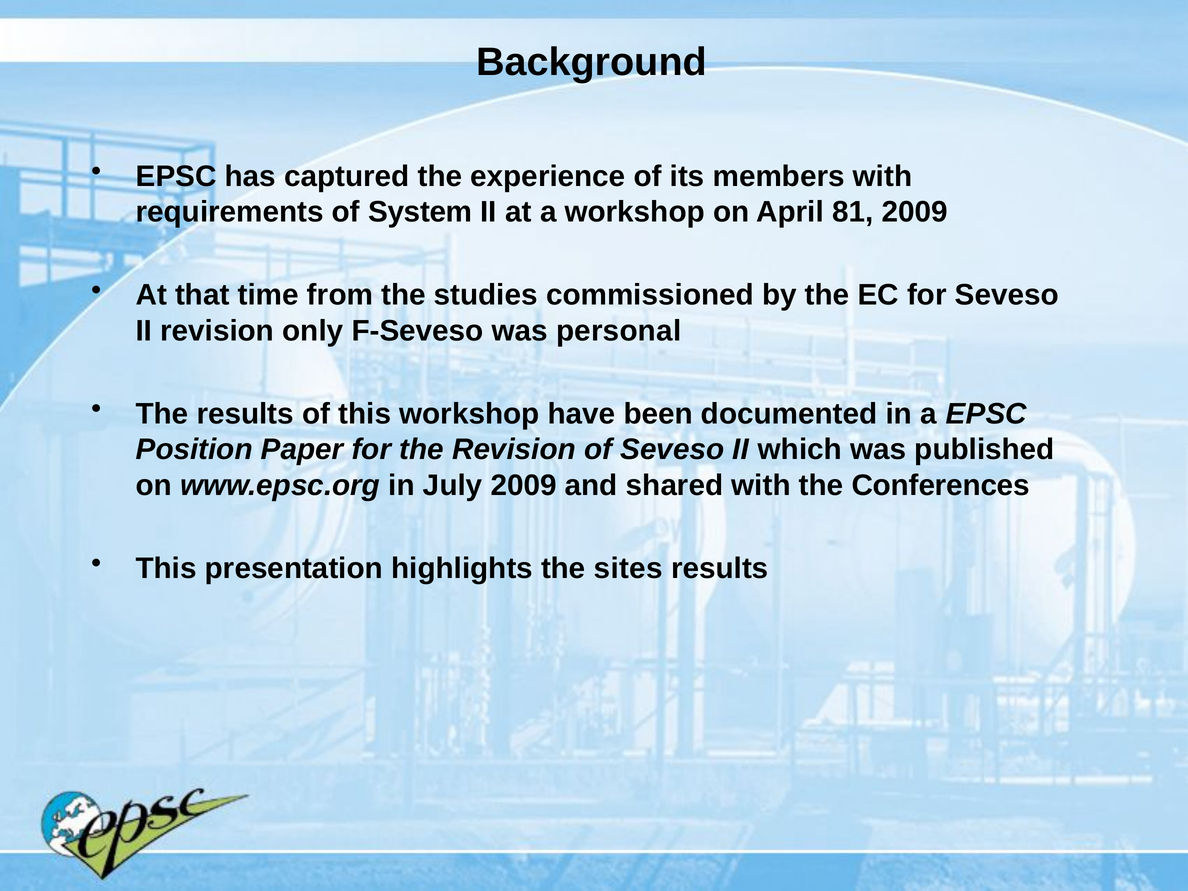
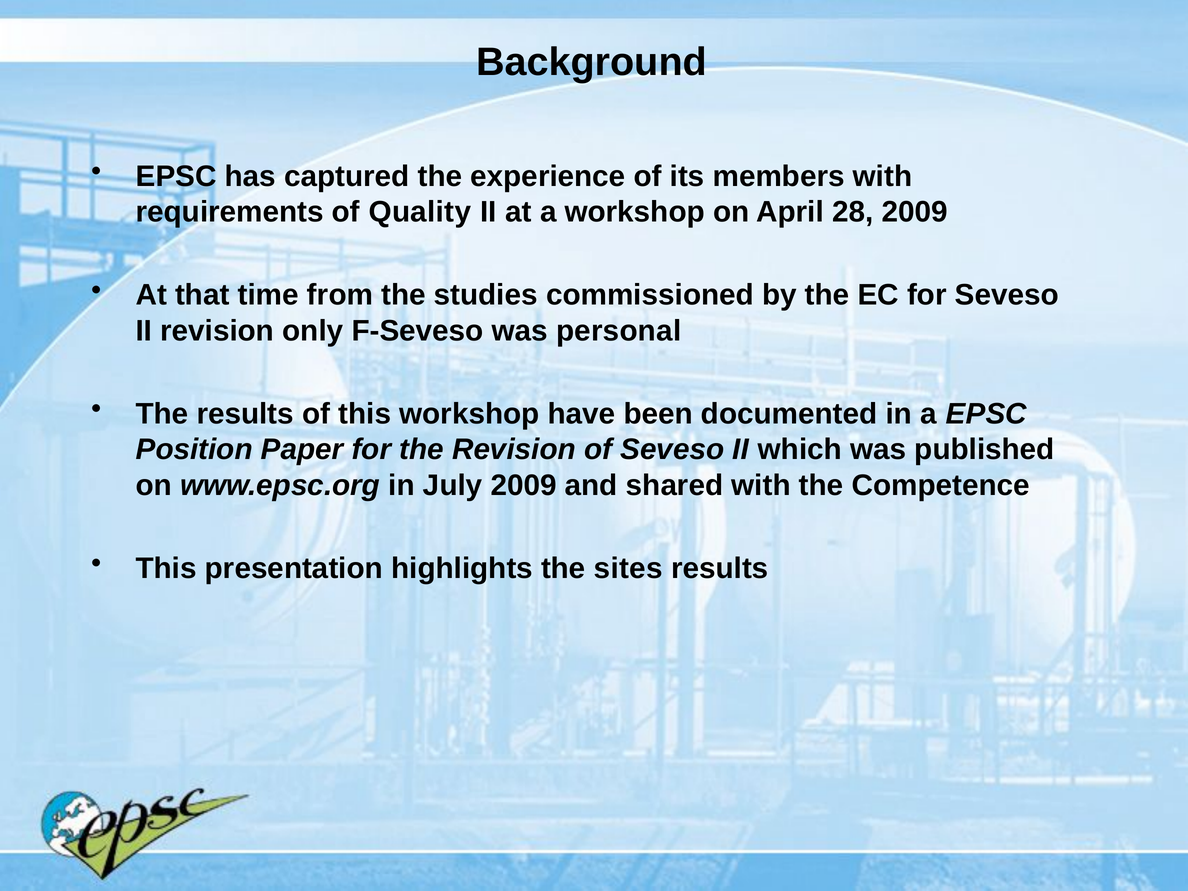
System: System -> Quality
81: 81 -> 28
Conferences: Conferences -> Competence
